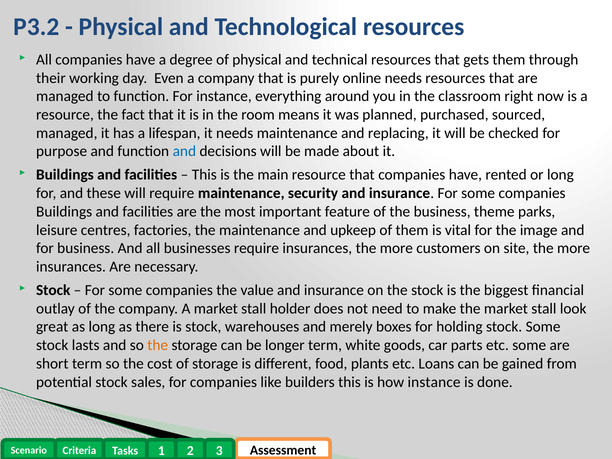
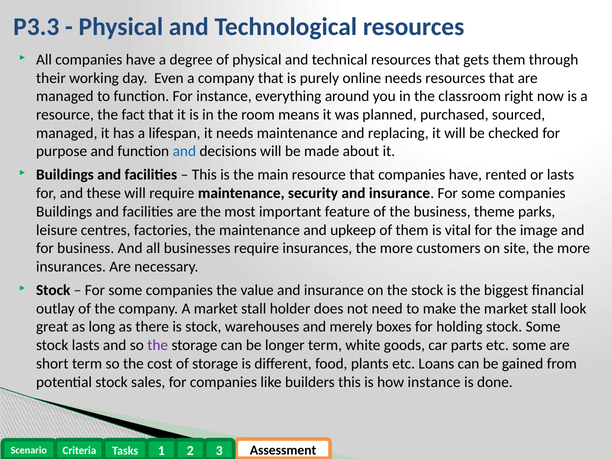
P3.2: P3.2 -> P3.3
or long: long -> lasts
the at (158, 345) colour: orange -> purple
